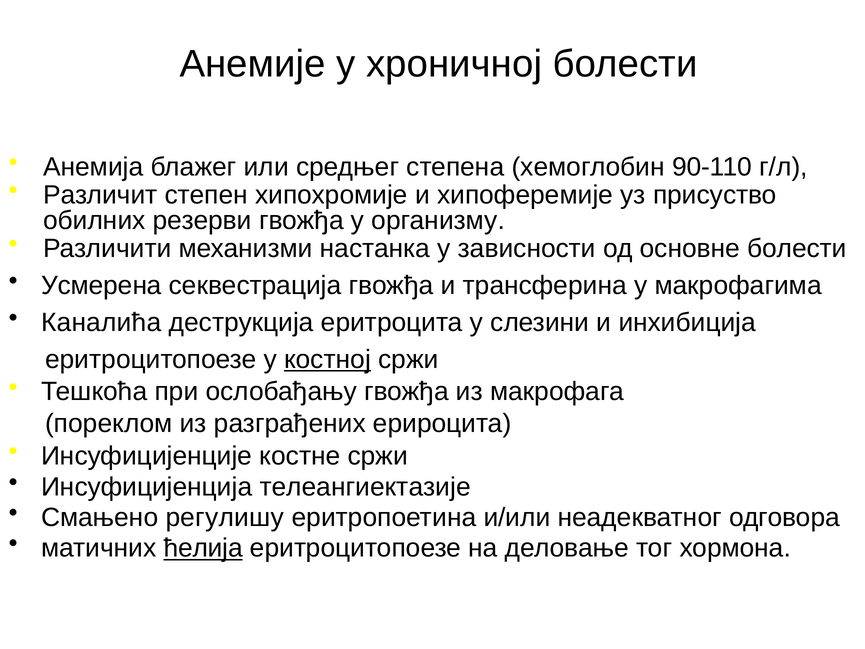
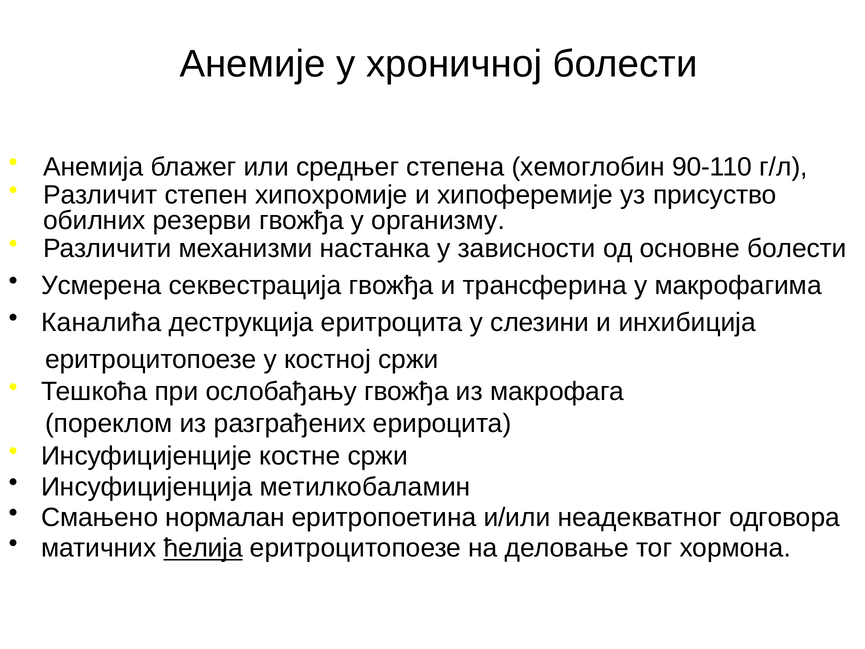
костној underline: present -> none
телеангиектазије: телеангиектазије -> метилкобаламин
регулишу: регулишу -> нормалан
